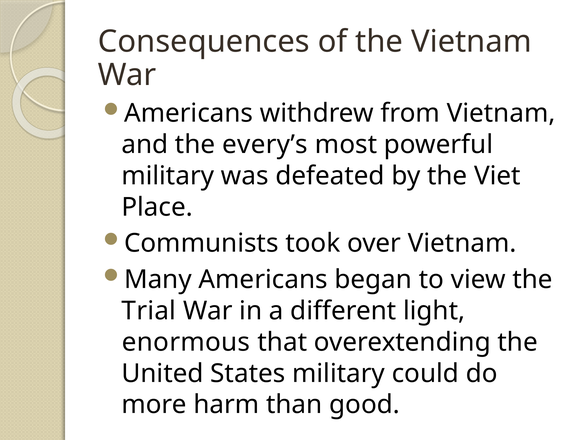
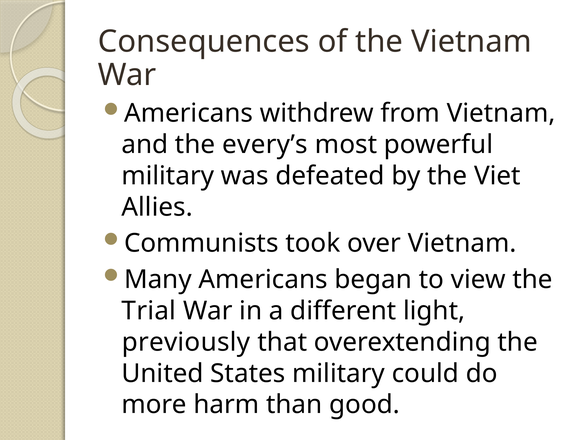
Place: Place -> Allies
enormous: enormous -> previously
